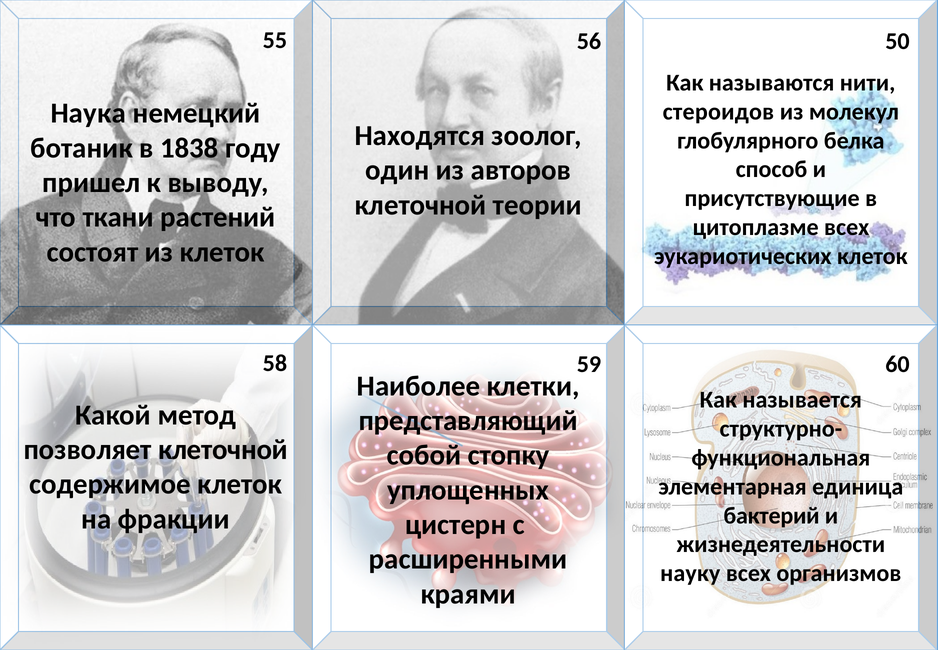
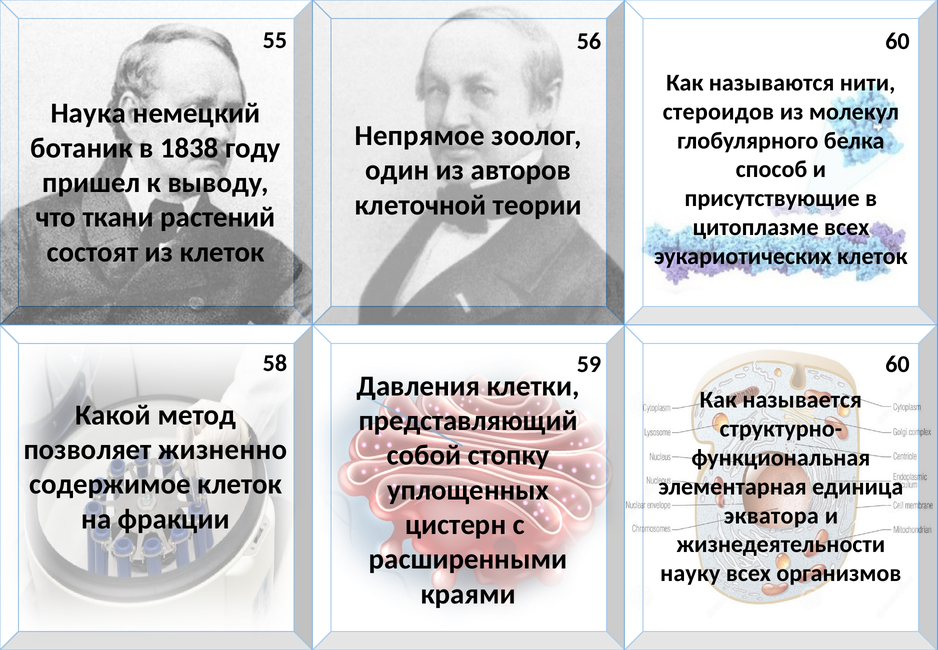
56 50: 50 -> 60
Находятся: Находятся -> Непрямое
Наиболее: Наиболее -> Давления
позволяет клеточной: клеточной -> жизненно
бактерий: бактерий -> экватора
